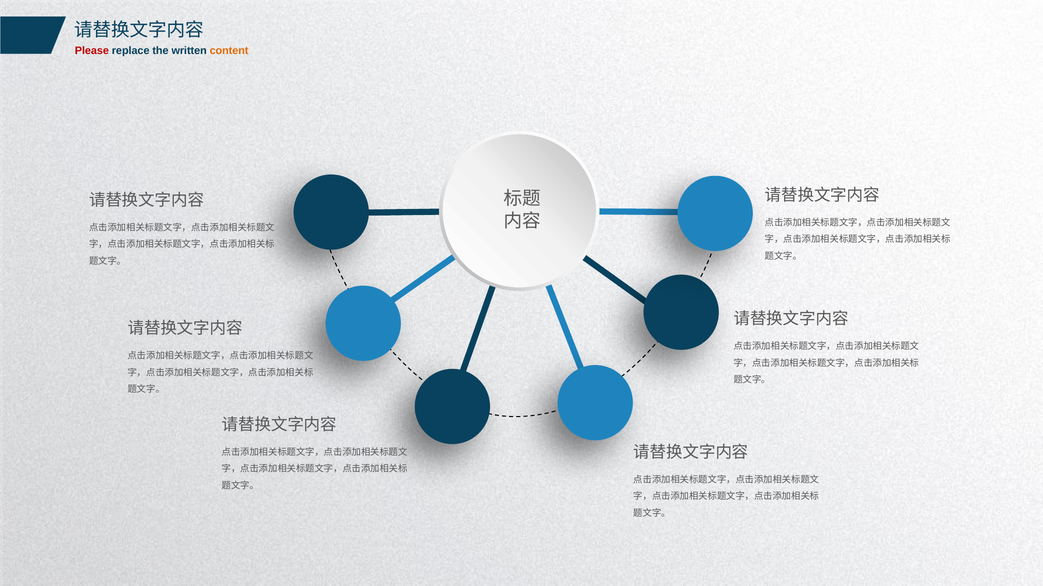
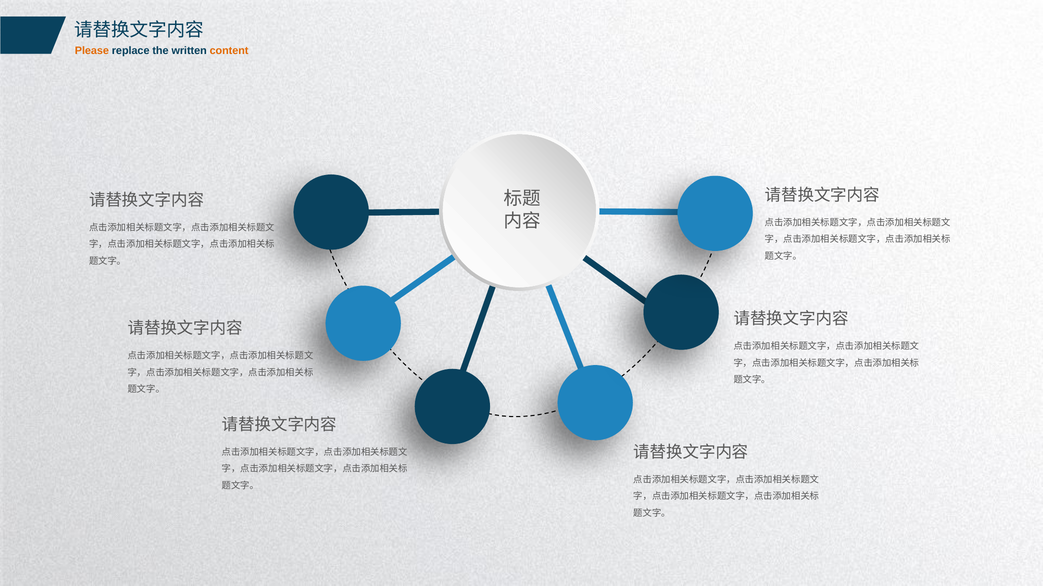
Please colour: red -> orange
